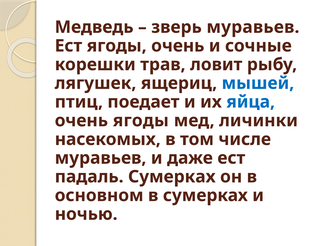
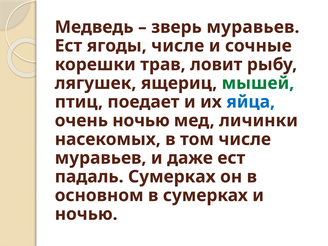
ягоды очень: очень -> числе
мышей colour: blue -> green
очень ягоды: ягоды -> ночью
